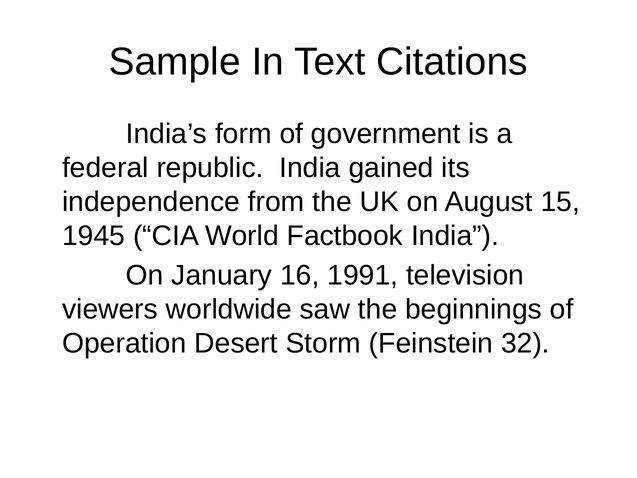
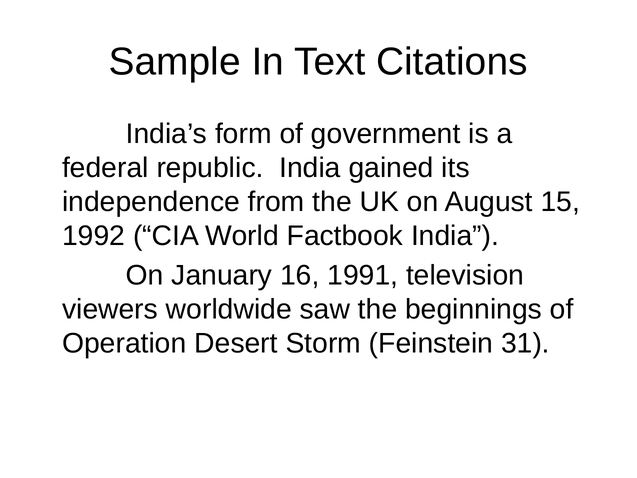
1945: 1945 -> 1992
32: 32 -> 31
